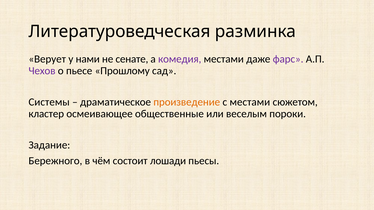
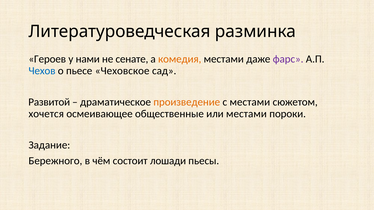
Верует: Верует -> Героев
комедия colour: purple -> orange
Чехов colour: purple -> blue
Прошлому: Прошлому -> Чеховское
Системы: Системы -> Развитой
кластер: кластер -> хочется
или веселым: веселым -> местами
